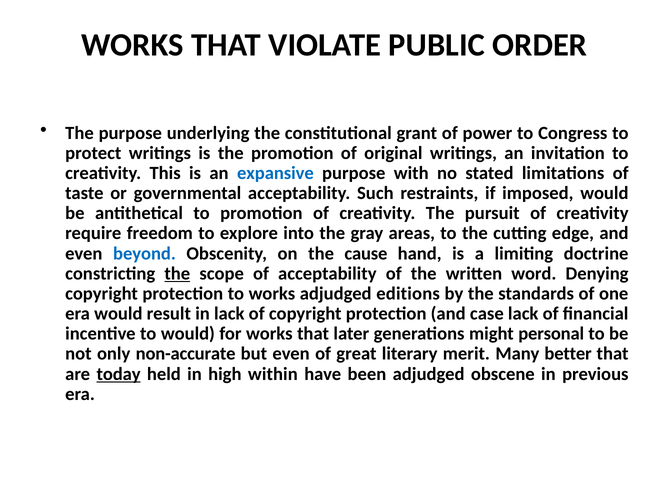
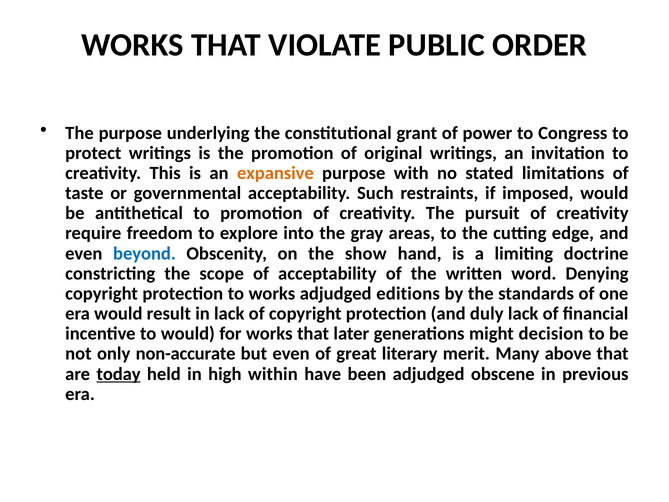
expansive colour: blue -> orange
cause: cause -> show
the at (177, 273) underline: present -> none
case: case -> duly
personal: personal -> decision
better: better -> above
